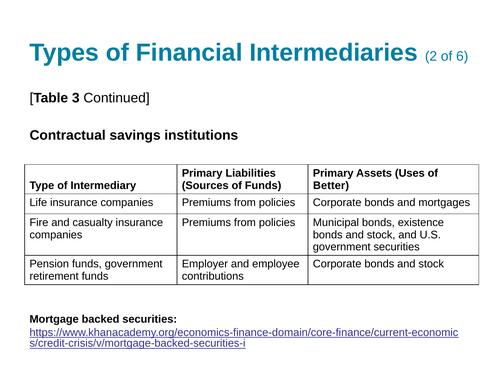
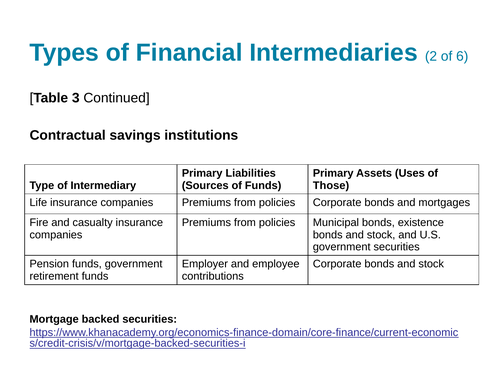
Better: Better -> Those
